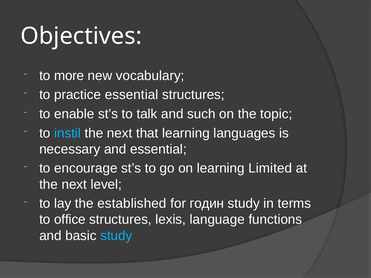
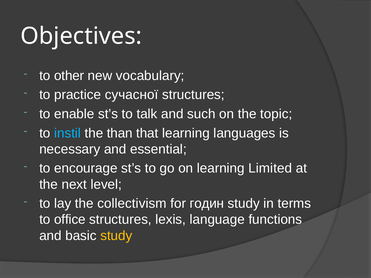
more: more -> other
practice essential: essential -> сучасної
next at (120, 133): next -> than
established: established -> collectivism
study at (116, 236) colour: light blue -> yellow
